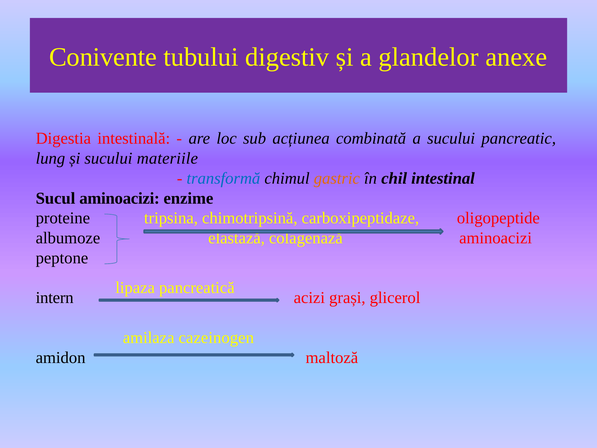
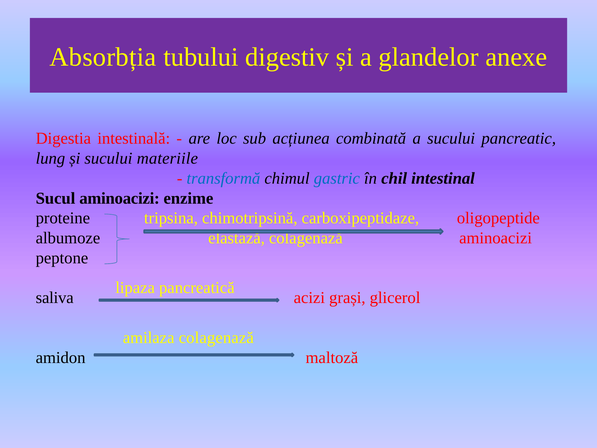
Conivente: Conivente -> Absorbția
gastric colour: orange -> blue
intern: intern -> saliva
amilaza cazeinogen: cazeinogen -> colagenază
